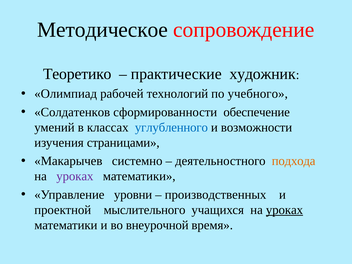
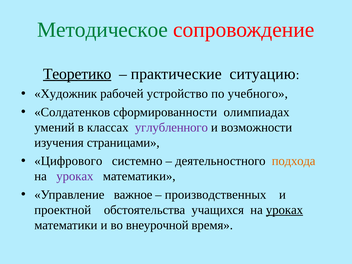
Методическое colour: black -> green
Теоретико underline: none -> present
художник: художник -> ситуацию
Олимпиад: Олимпиад -> Художник
технологий: технологий -> устройство
обеспечение: обеспечение -> олимпиадах
углубленного colour: blue -> purple
Макарычев: Макарычев -> Цифрового
уровни: уровни -> важное
мыслительного: мыслительного -> обстоятельства
